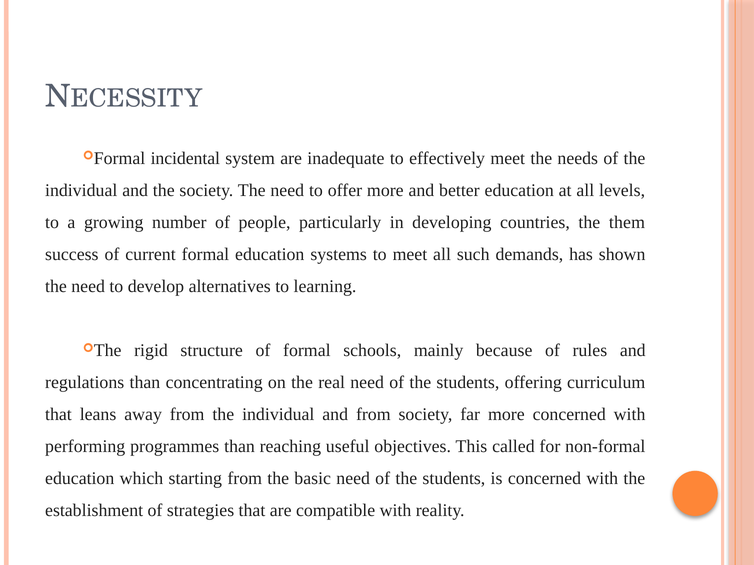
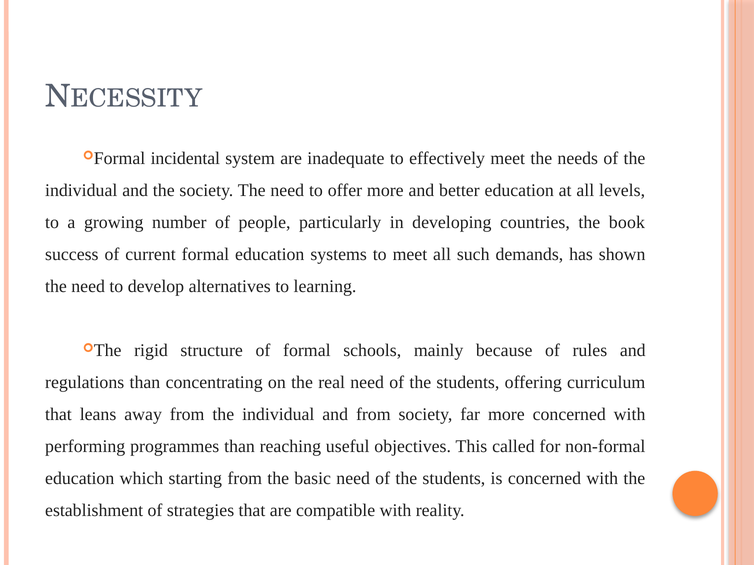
them: them -> book
